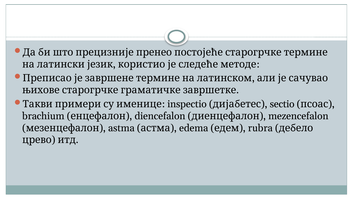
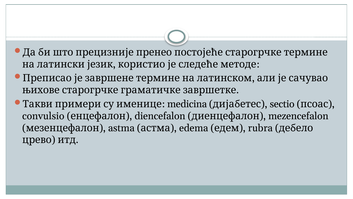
inspectio: inspectio -> medicina
brachium: brachium -> convulsio
